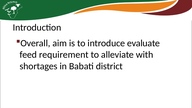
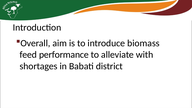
evaluate: evaluate -> biomass
requirement: requirement -> performance
